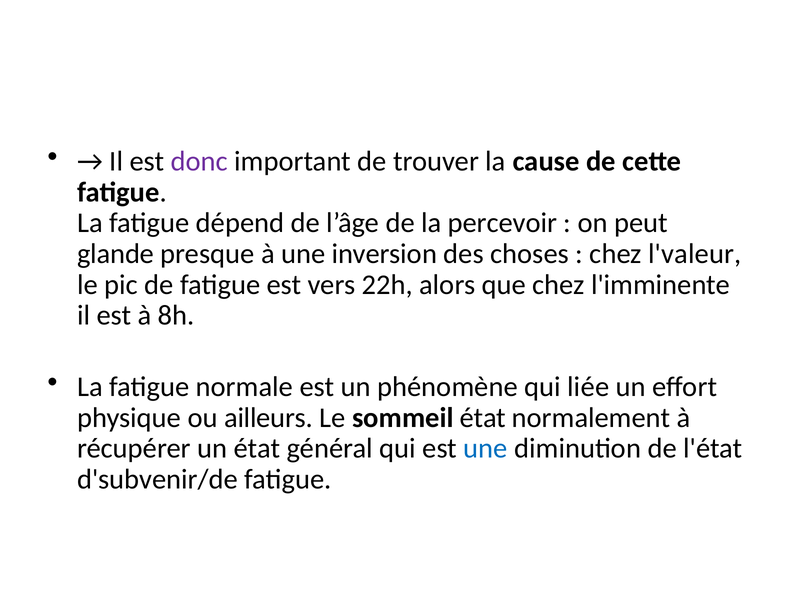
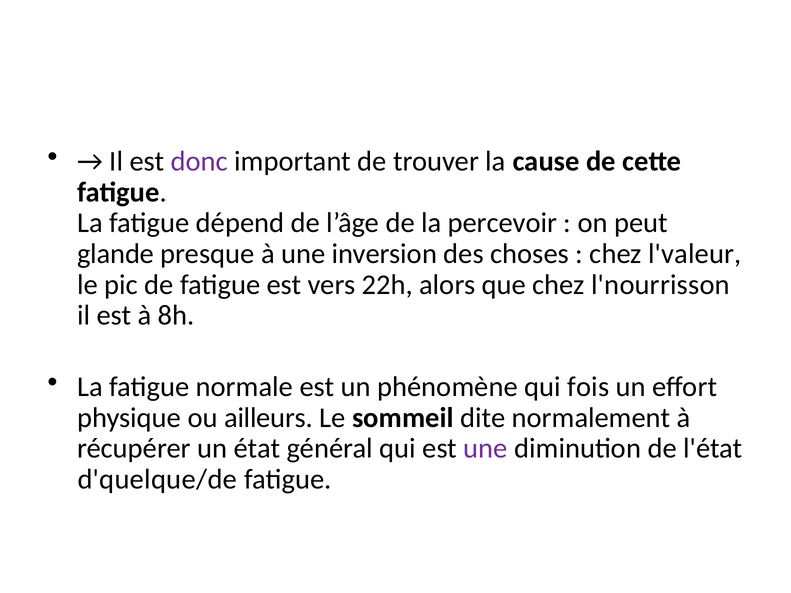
l'imminente: l'imminente -> l'nourrisson
liée: liée -> fois
sommeil état: état -> dite
une at (486, 449) colour: blue -> purple
d'subvenir/de: d'subvenir/de -> d'quelque/de
